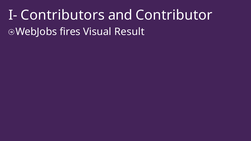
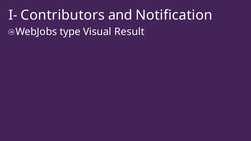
Contributor: Contributor -> Notification
fires: fires -> type
